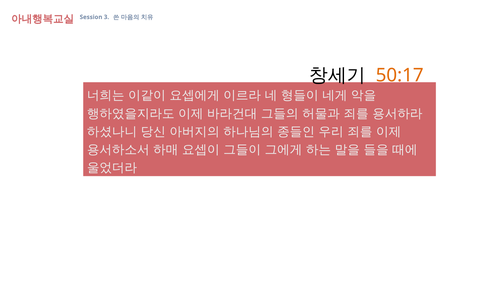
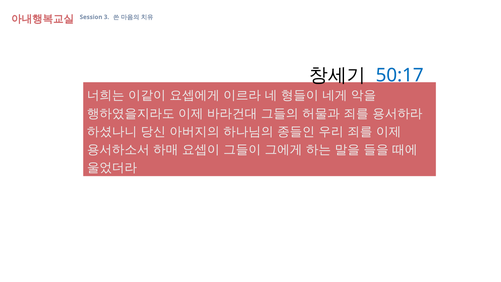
50:17 colour: orange -> blue
